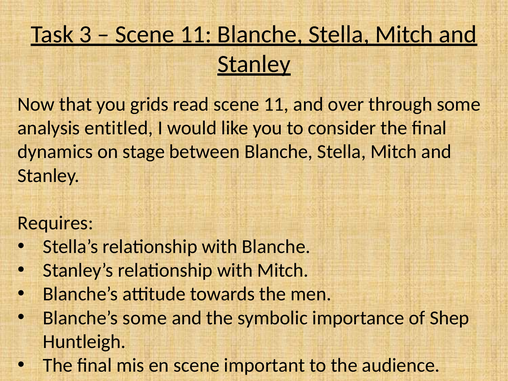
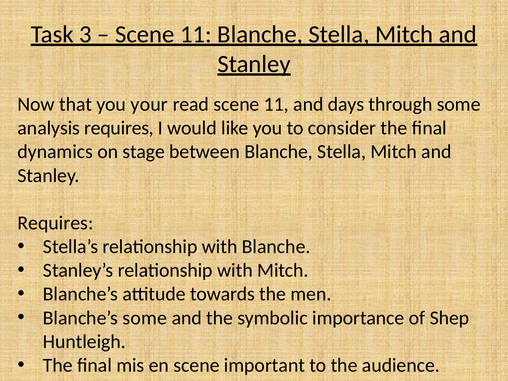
grids: grids -> your
over: over -> days
analysis entitled: entitled -> requires
